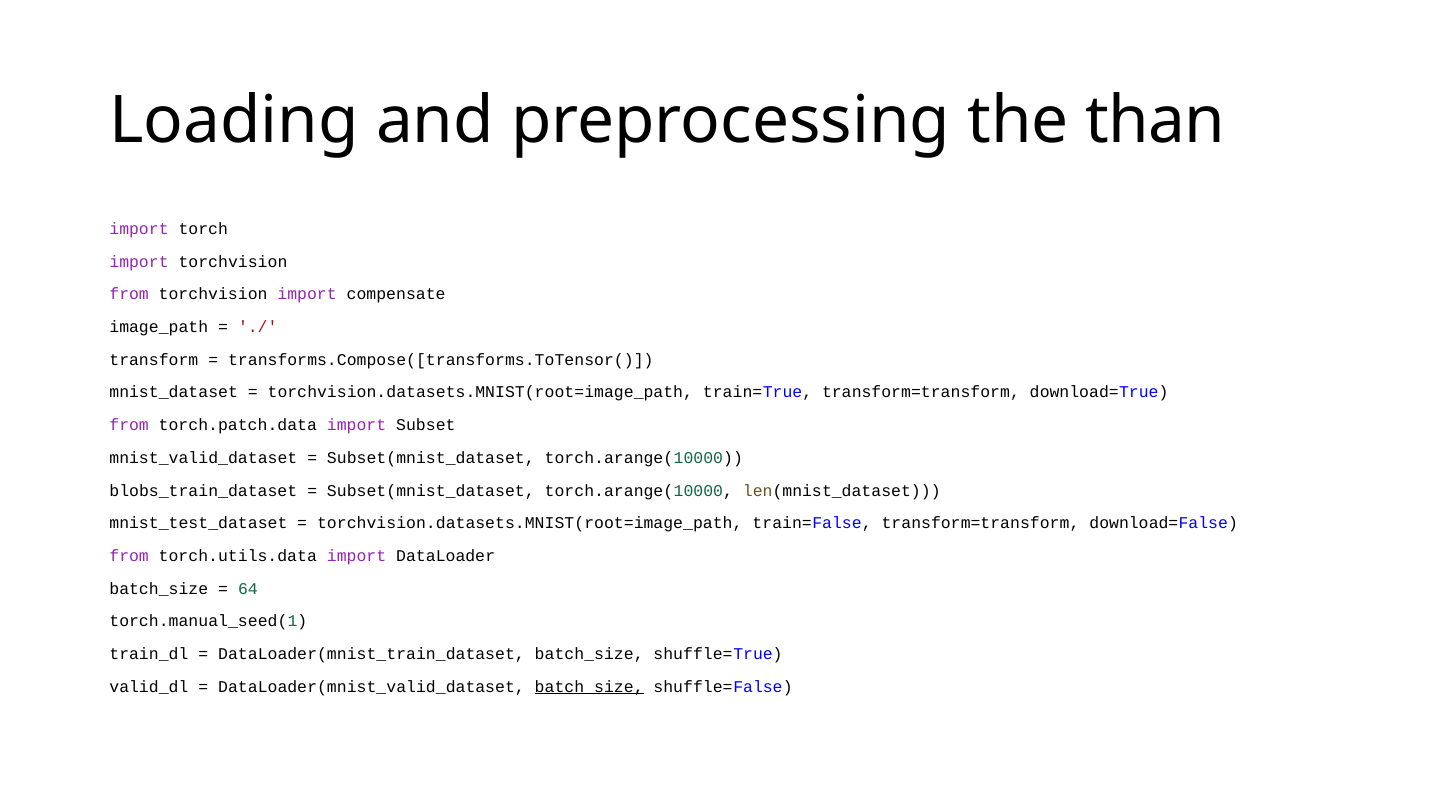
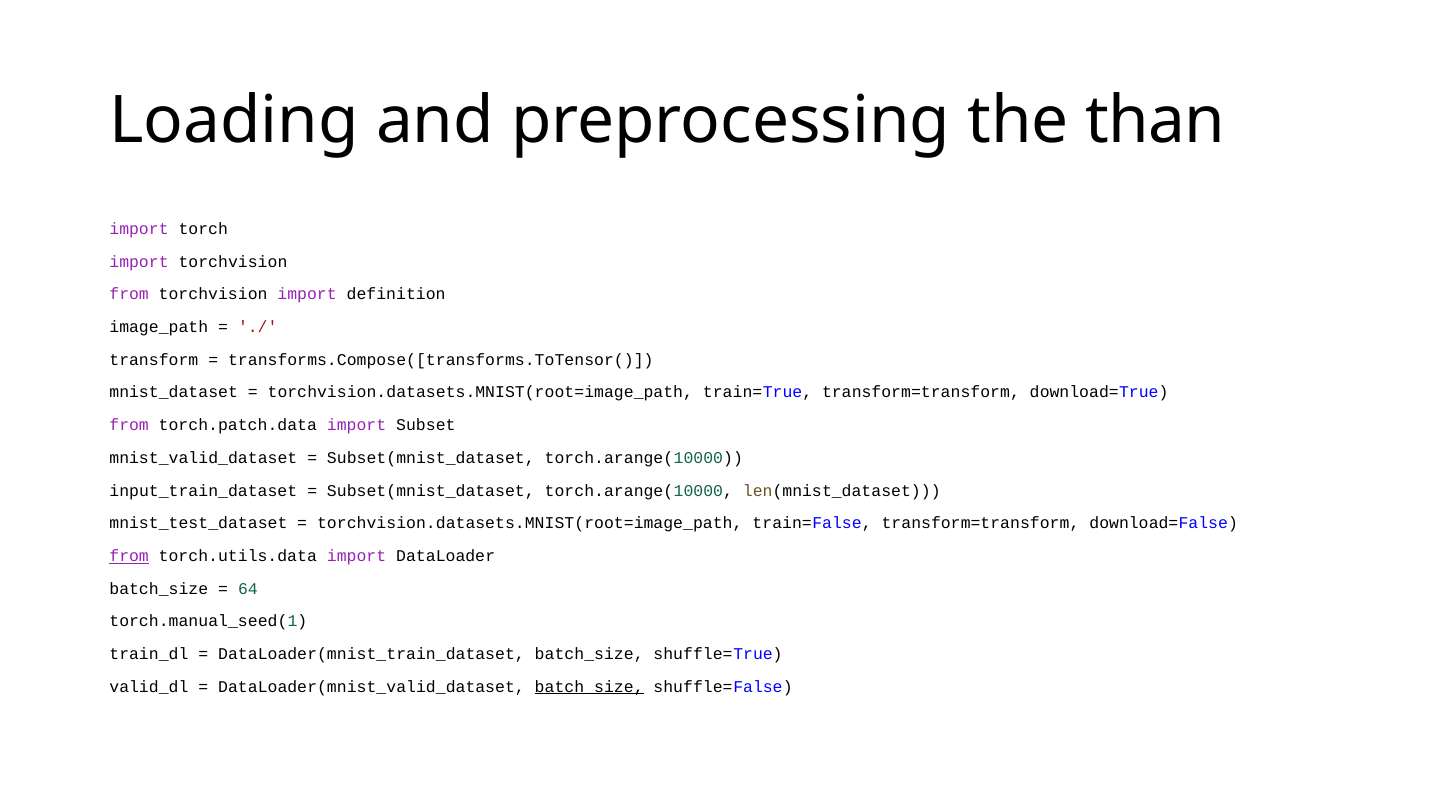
compensate: compensate -> definition
blobs_train_dataset: blobs_train_dataset -> input_train_dataset
from at (129, 556) underline: none -> present
